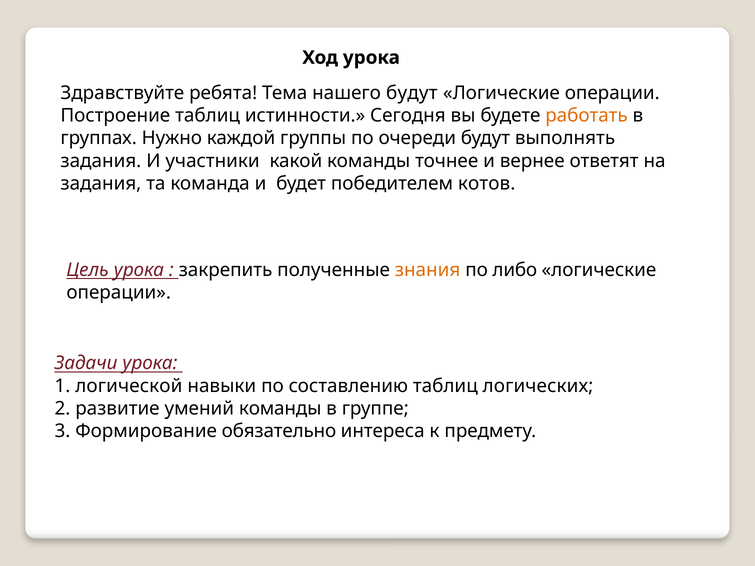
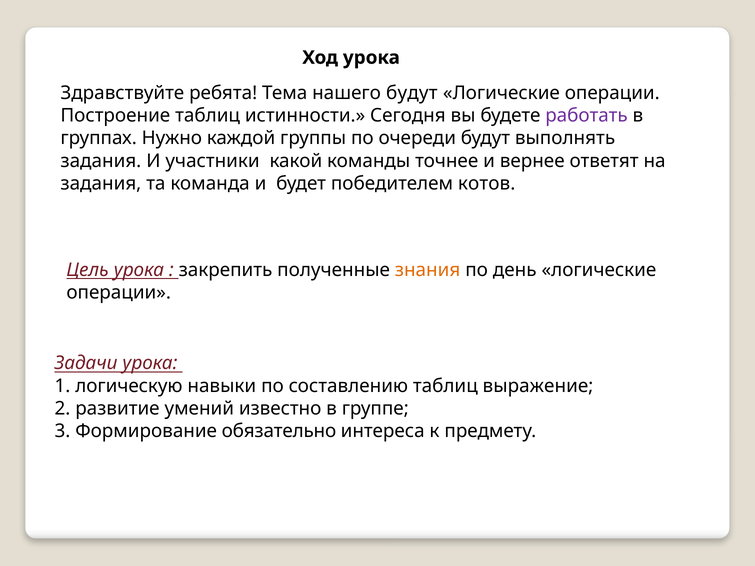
работать colour: orange -> purple
либо: либо -> день
логической: логической -> логическую
логических: логических -> выражение
умений команды: команды -> известно
